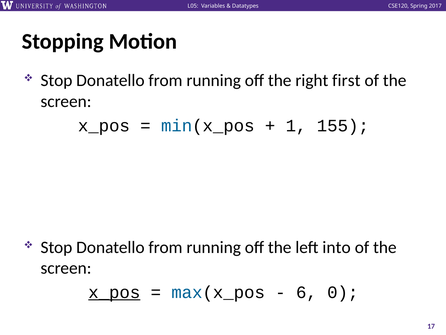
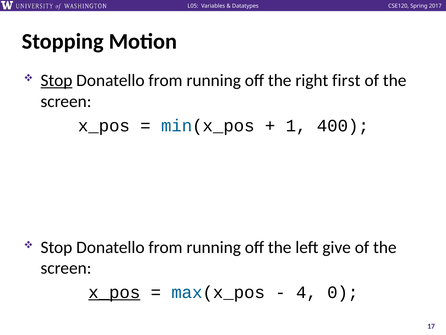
Stop at (56, 80) underline: none -> present
155: 155 -> 400
into: into -> give
6: 6 -> 4
